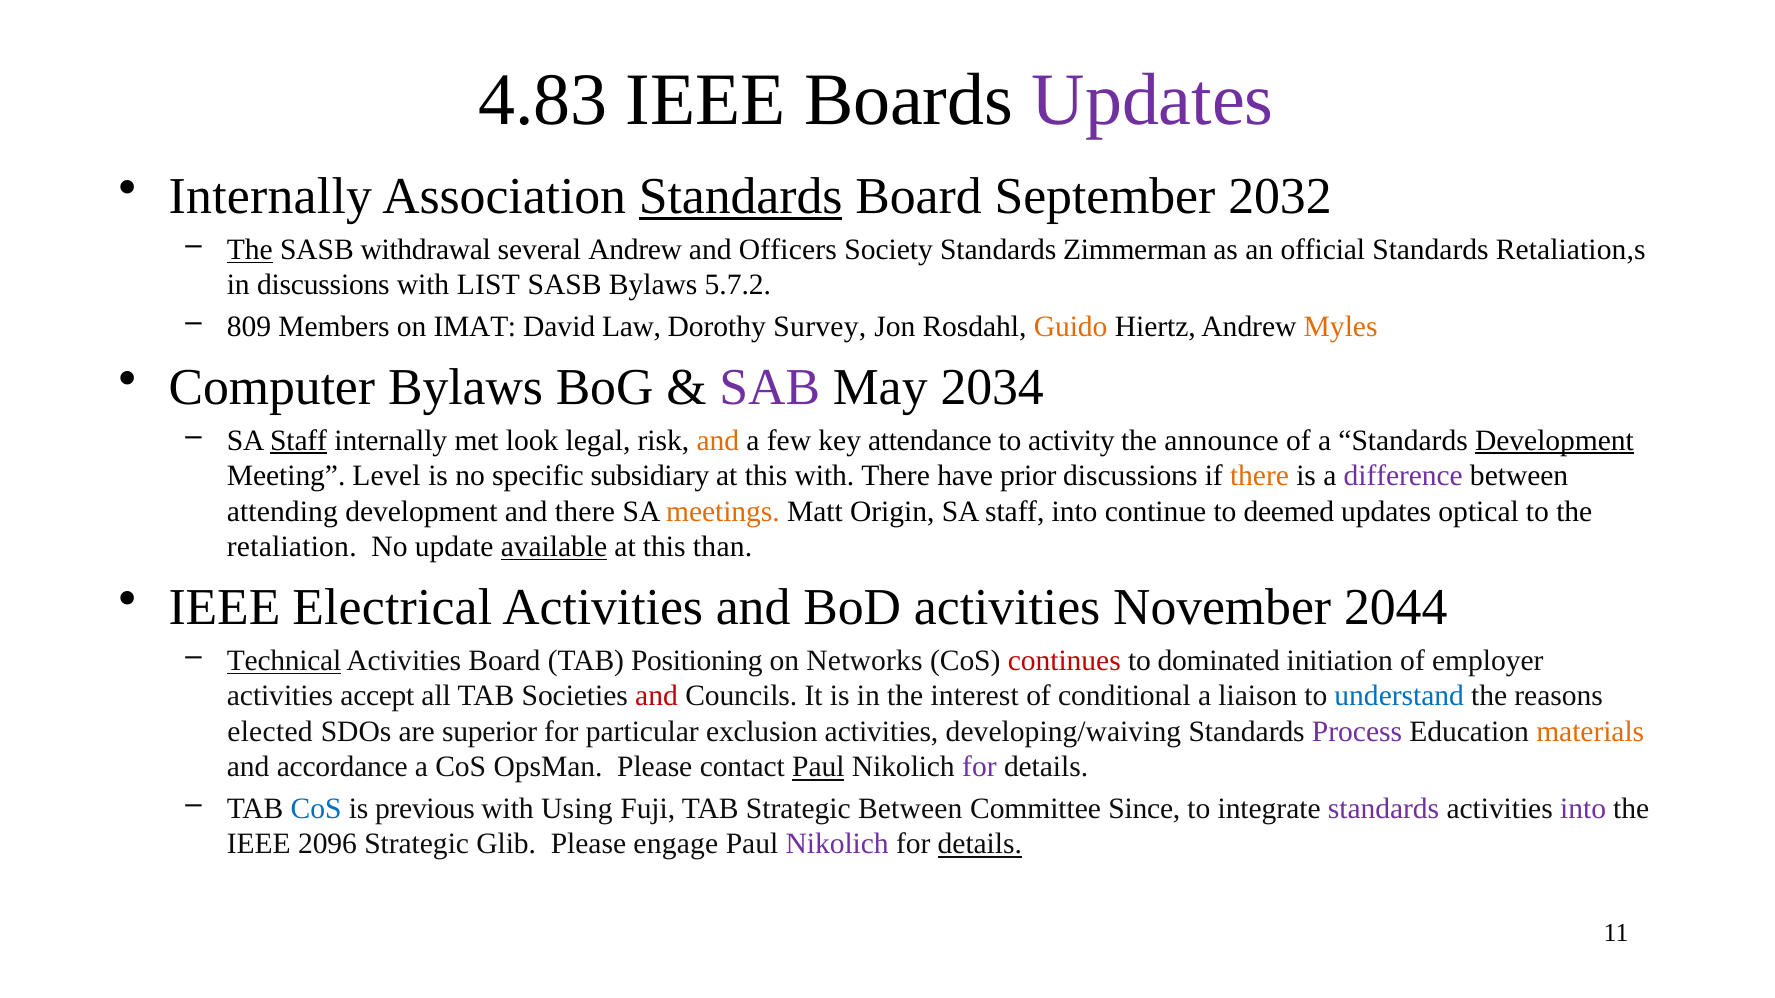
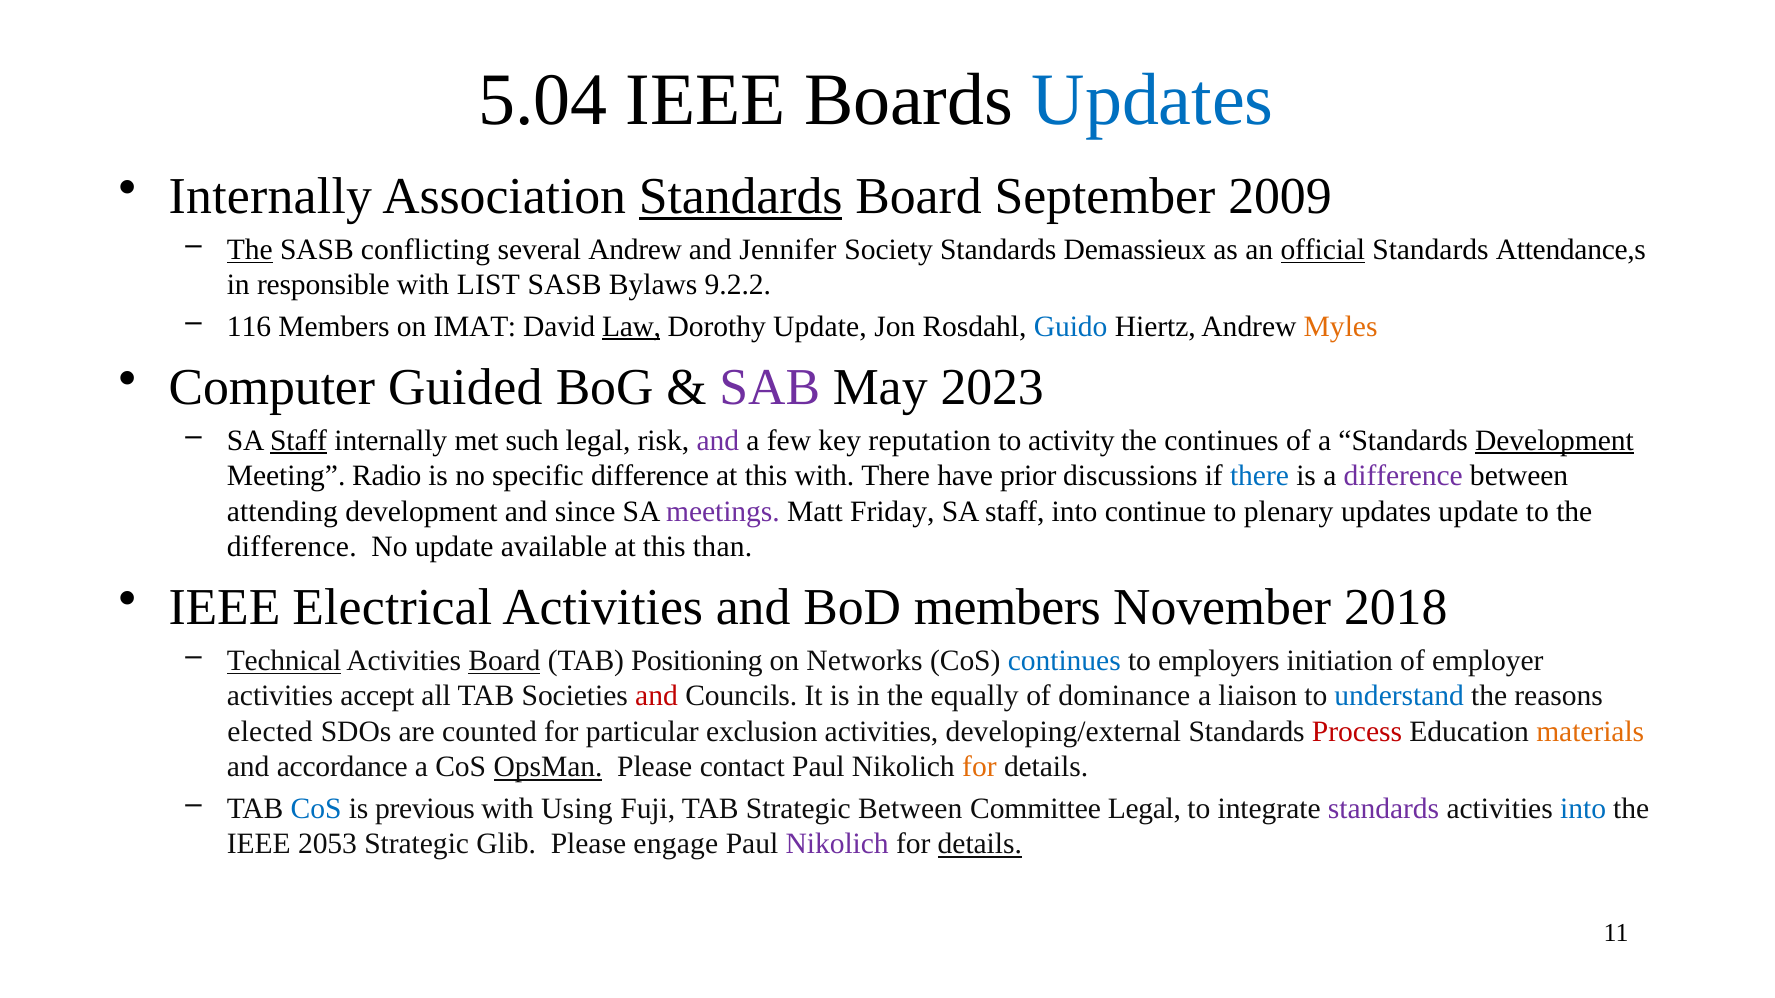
4.83: 4.83 -> 5.04
Updates at (1153, 100) colour: purple -> blue
2032: 2032 -> 2009
withdrawal: withdrawal -> conflicting
Officers: Officers -> Jennifer
Zimmerman: Zimmerman -> Demassieux
official underline: none -> present
Retaliation,s: Retaliation,s -> Attendance,s
in discussions: discussions -> responsible
5.7.2: 5.7.2 -> 9.2.2
809: 809 -> 116
Law underline: none -> present
Dorothy Survey: Survey -> Update
Guido colour: orange -> blue
Computer Bylaws: Bylaws -> Guided
2034: 2034 -> 2023
look: look -> such
and at (718, 441) colour: orange -> purple
attendance: attendance -> reputation
the announce: announce -> continues
Level: Level -> Radio
specific subsidiary: subsidiary -> difference
there at (1260, 476) colour: orange -> blue
and there: there -> since
meetings colour: orange -> purple
Origin: Origin -> Friday
deemed: deemed -> plenary
updates optical: optical -> update
retaliation at (292, 547): retaliation -> difference
available underline: present -> none
BoD activities: activities -> members
2044: 2044 -> 2018
Board at (504, 661) underline: none -> present
continues at (1064, 661) colour: red -> blue
dominated: dominated -> employers
interest: interest -> equally
conditional: conditional -> dominance
superior: superior -> counted
developing/waiving: developing/waiving -> developing/external
Process colour: purple -> red
OpsMan underline: none -> present
Paul at (818, 767) underline: present -> none
for at (979, 767) colour: purple -> orange
Committee Since: Since -> Legal
into at (1583, 809) colour: purple -> blue
2096: 2096 -> 2053
